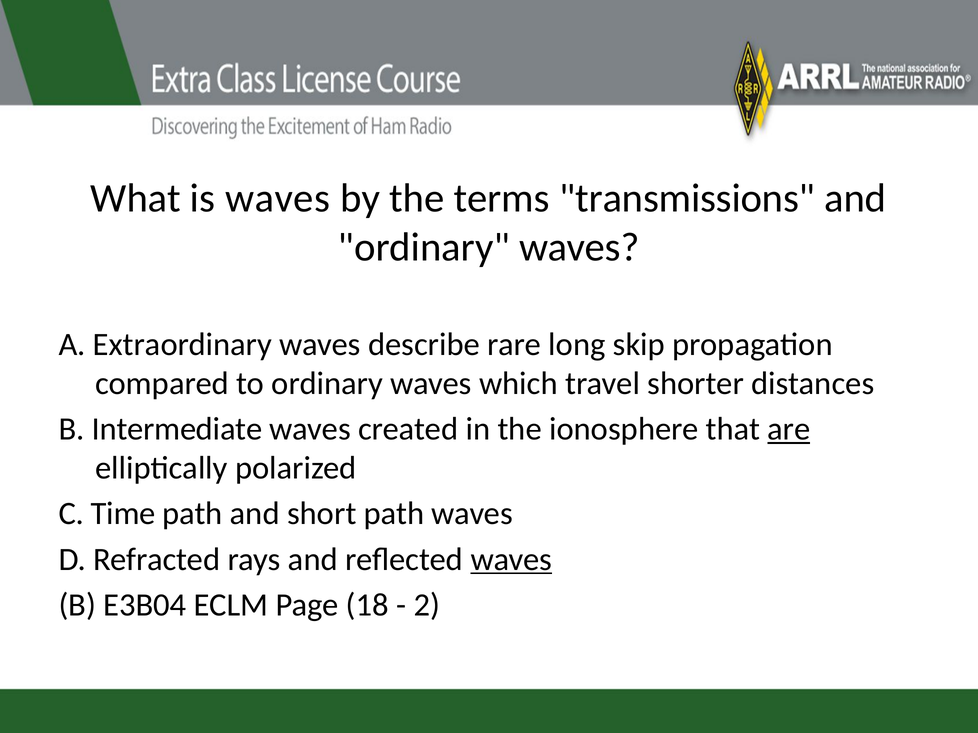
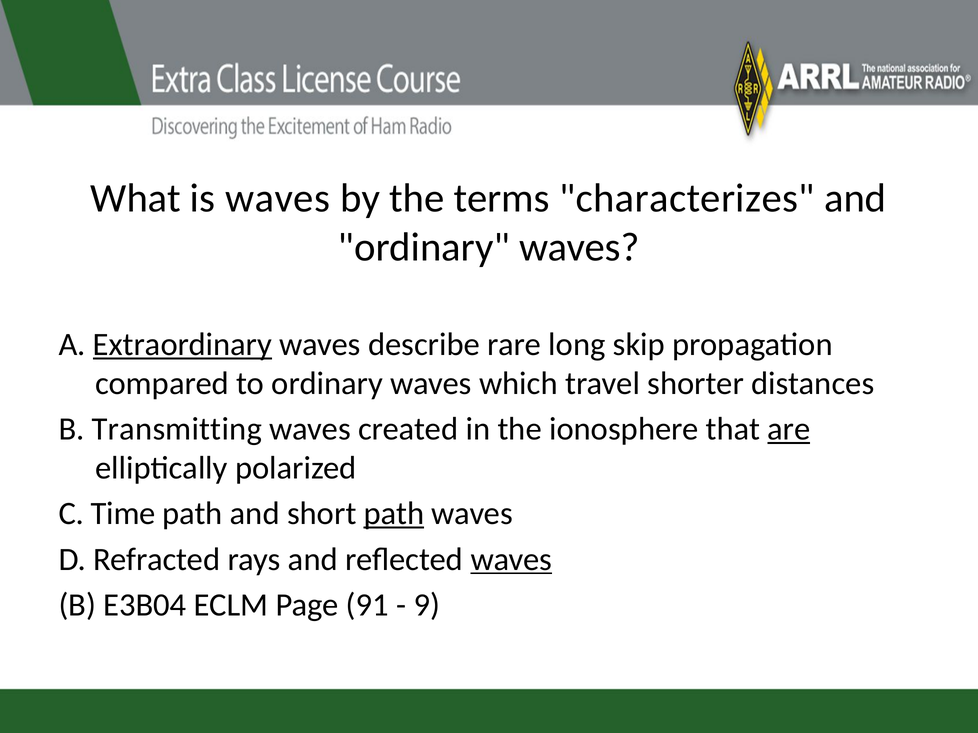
transmissions: transmissions -> characterizes
Extraordinary underline: none -> present
Intermediate: Intermediate -> Transmitting
path at (394, 514) underline: none -> present
18: 18 -> 91
2: 2 -> 9
